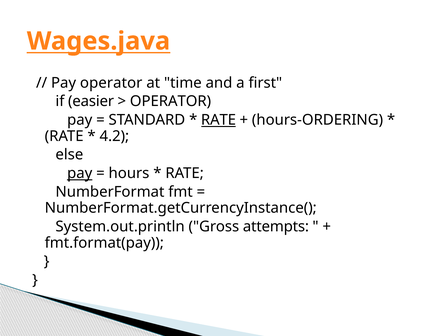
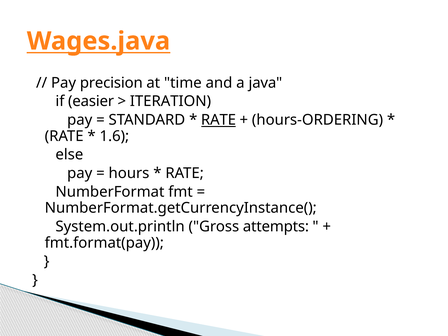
Pay operator: operator -> precision
first: first -> java
OPERATOR at (171, 101): OPERATOR -> ITERATION
4.2: 4.2 -> 1.6
pay at (80, 173) underline: present -> none
